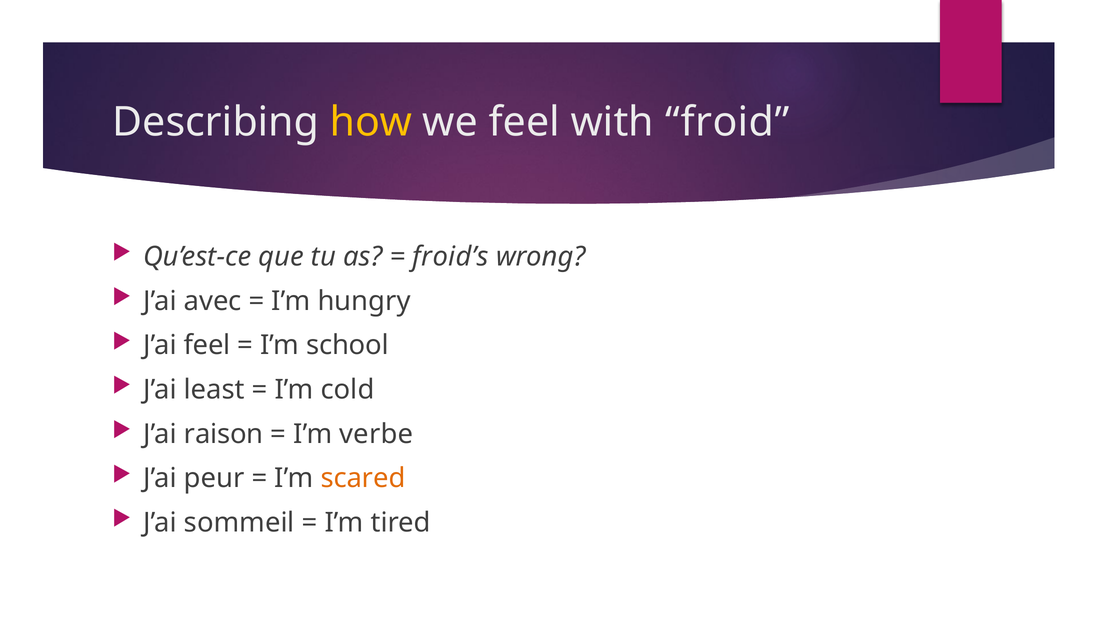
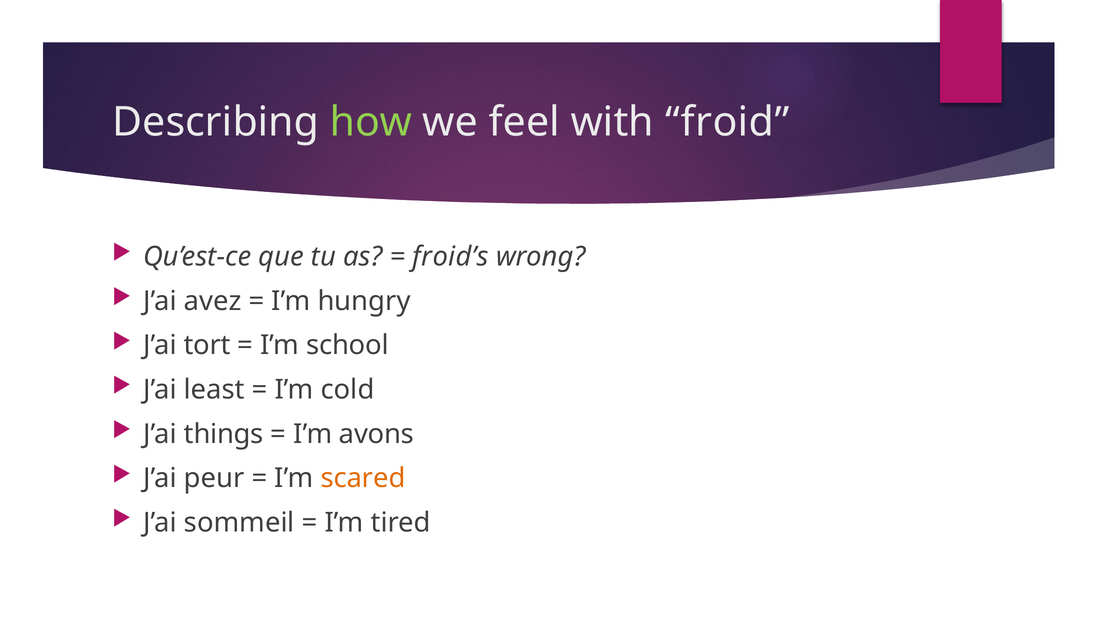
how colour: yellow -> light green
avec: avec -> avez
J’ai feel: feel -> tort
raison: raison -> things
verbe: verbe -> avons
